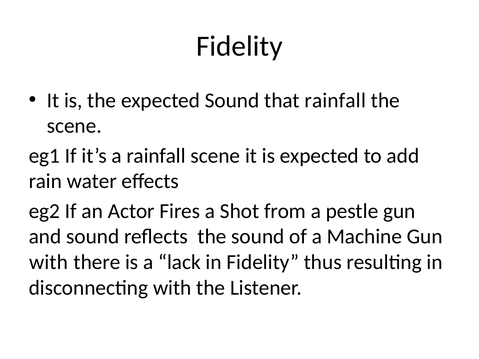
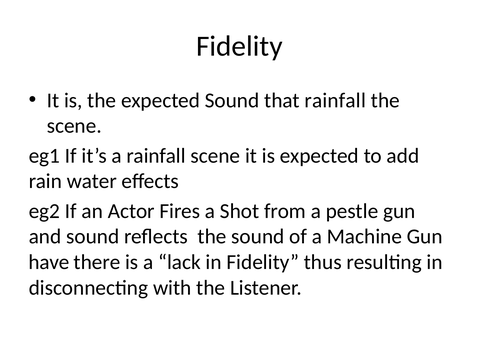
with at (49, 262): with -> have
